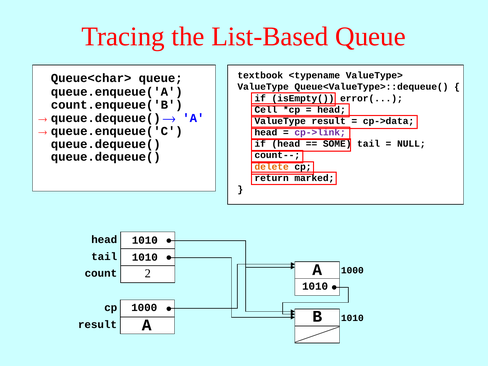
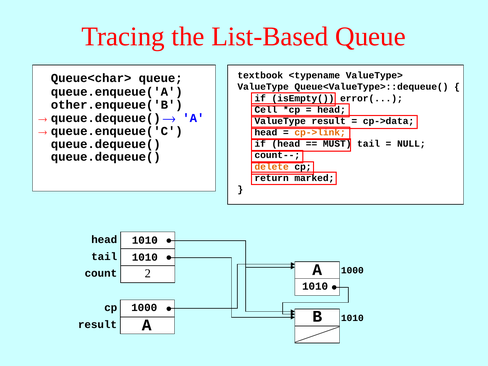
count.enqueue('B: count.enqueue('B -> other.enqueue('B
cp->link colour: purple -> orange
SOME: SOME -> MUST
